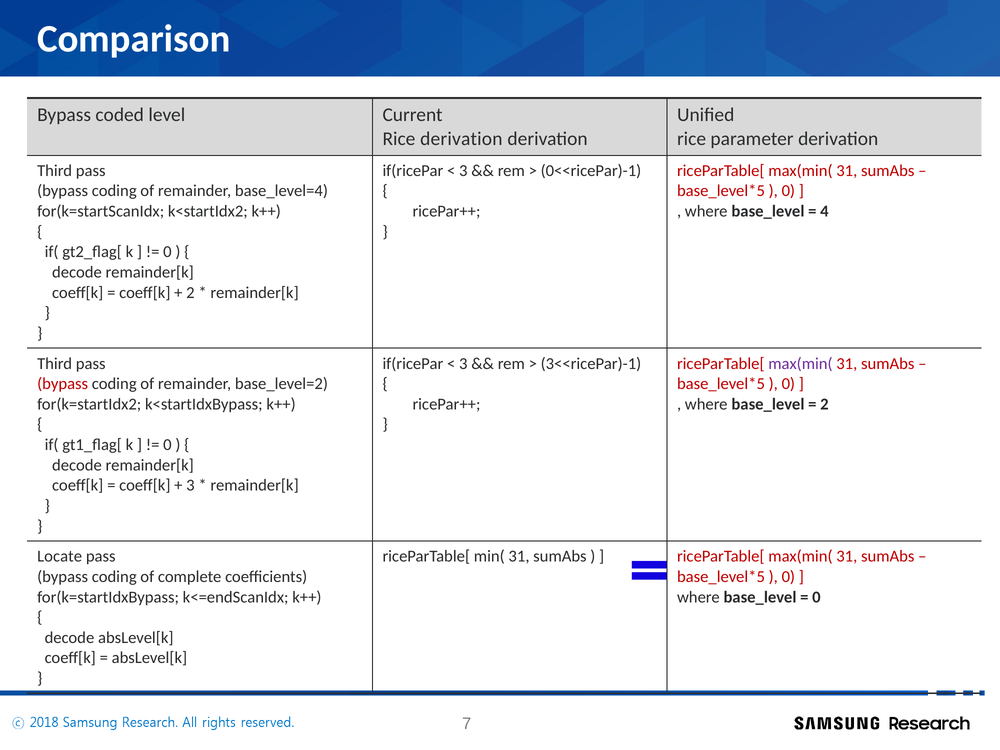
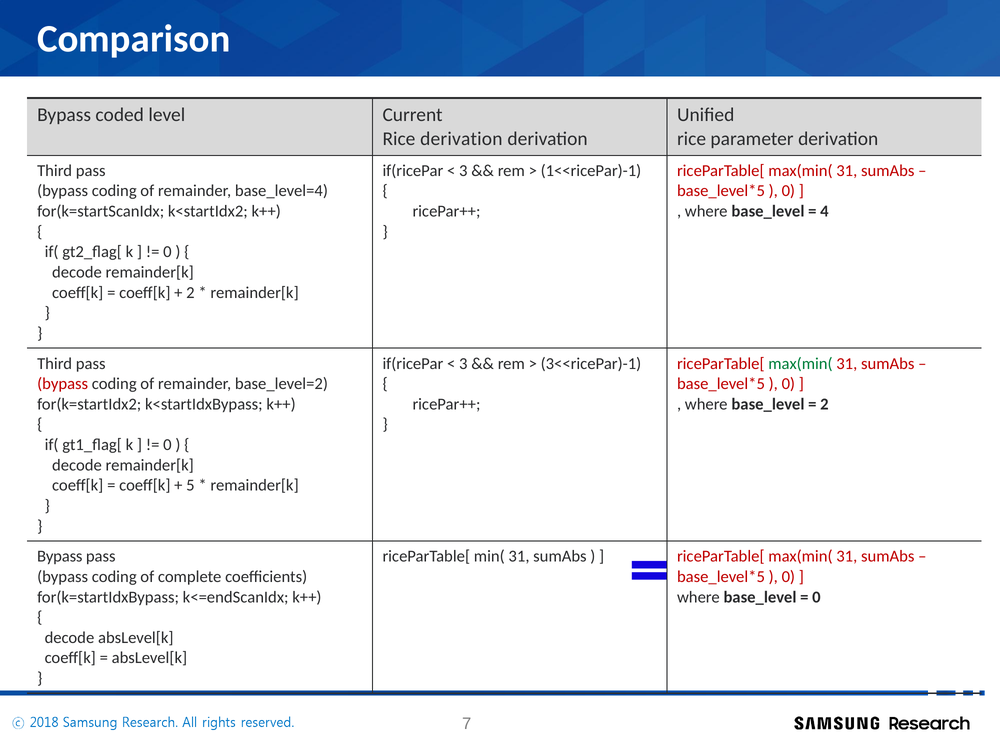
0<<ricePar)-1: 0<<ricePar)-1 -> 1<<ricePar)-1
max(min( at (800, 364) colour: purple -> green
3 at (190, 485): 3 -> 5
Locate at (60, 556): Locate -> Bypass
